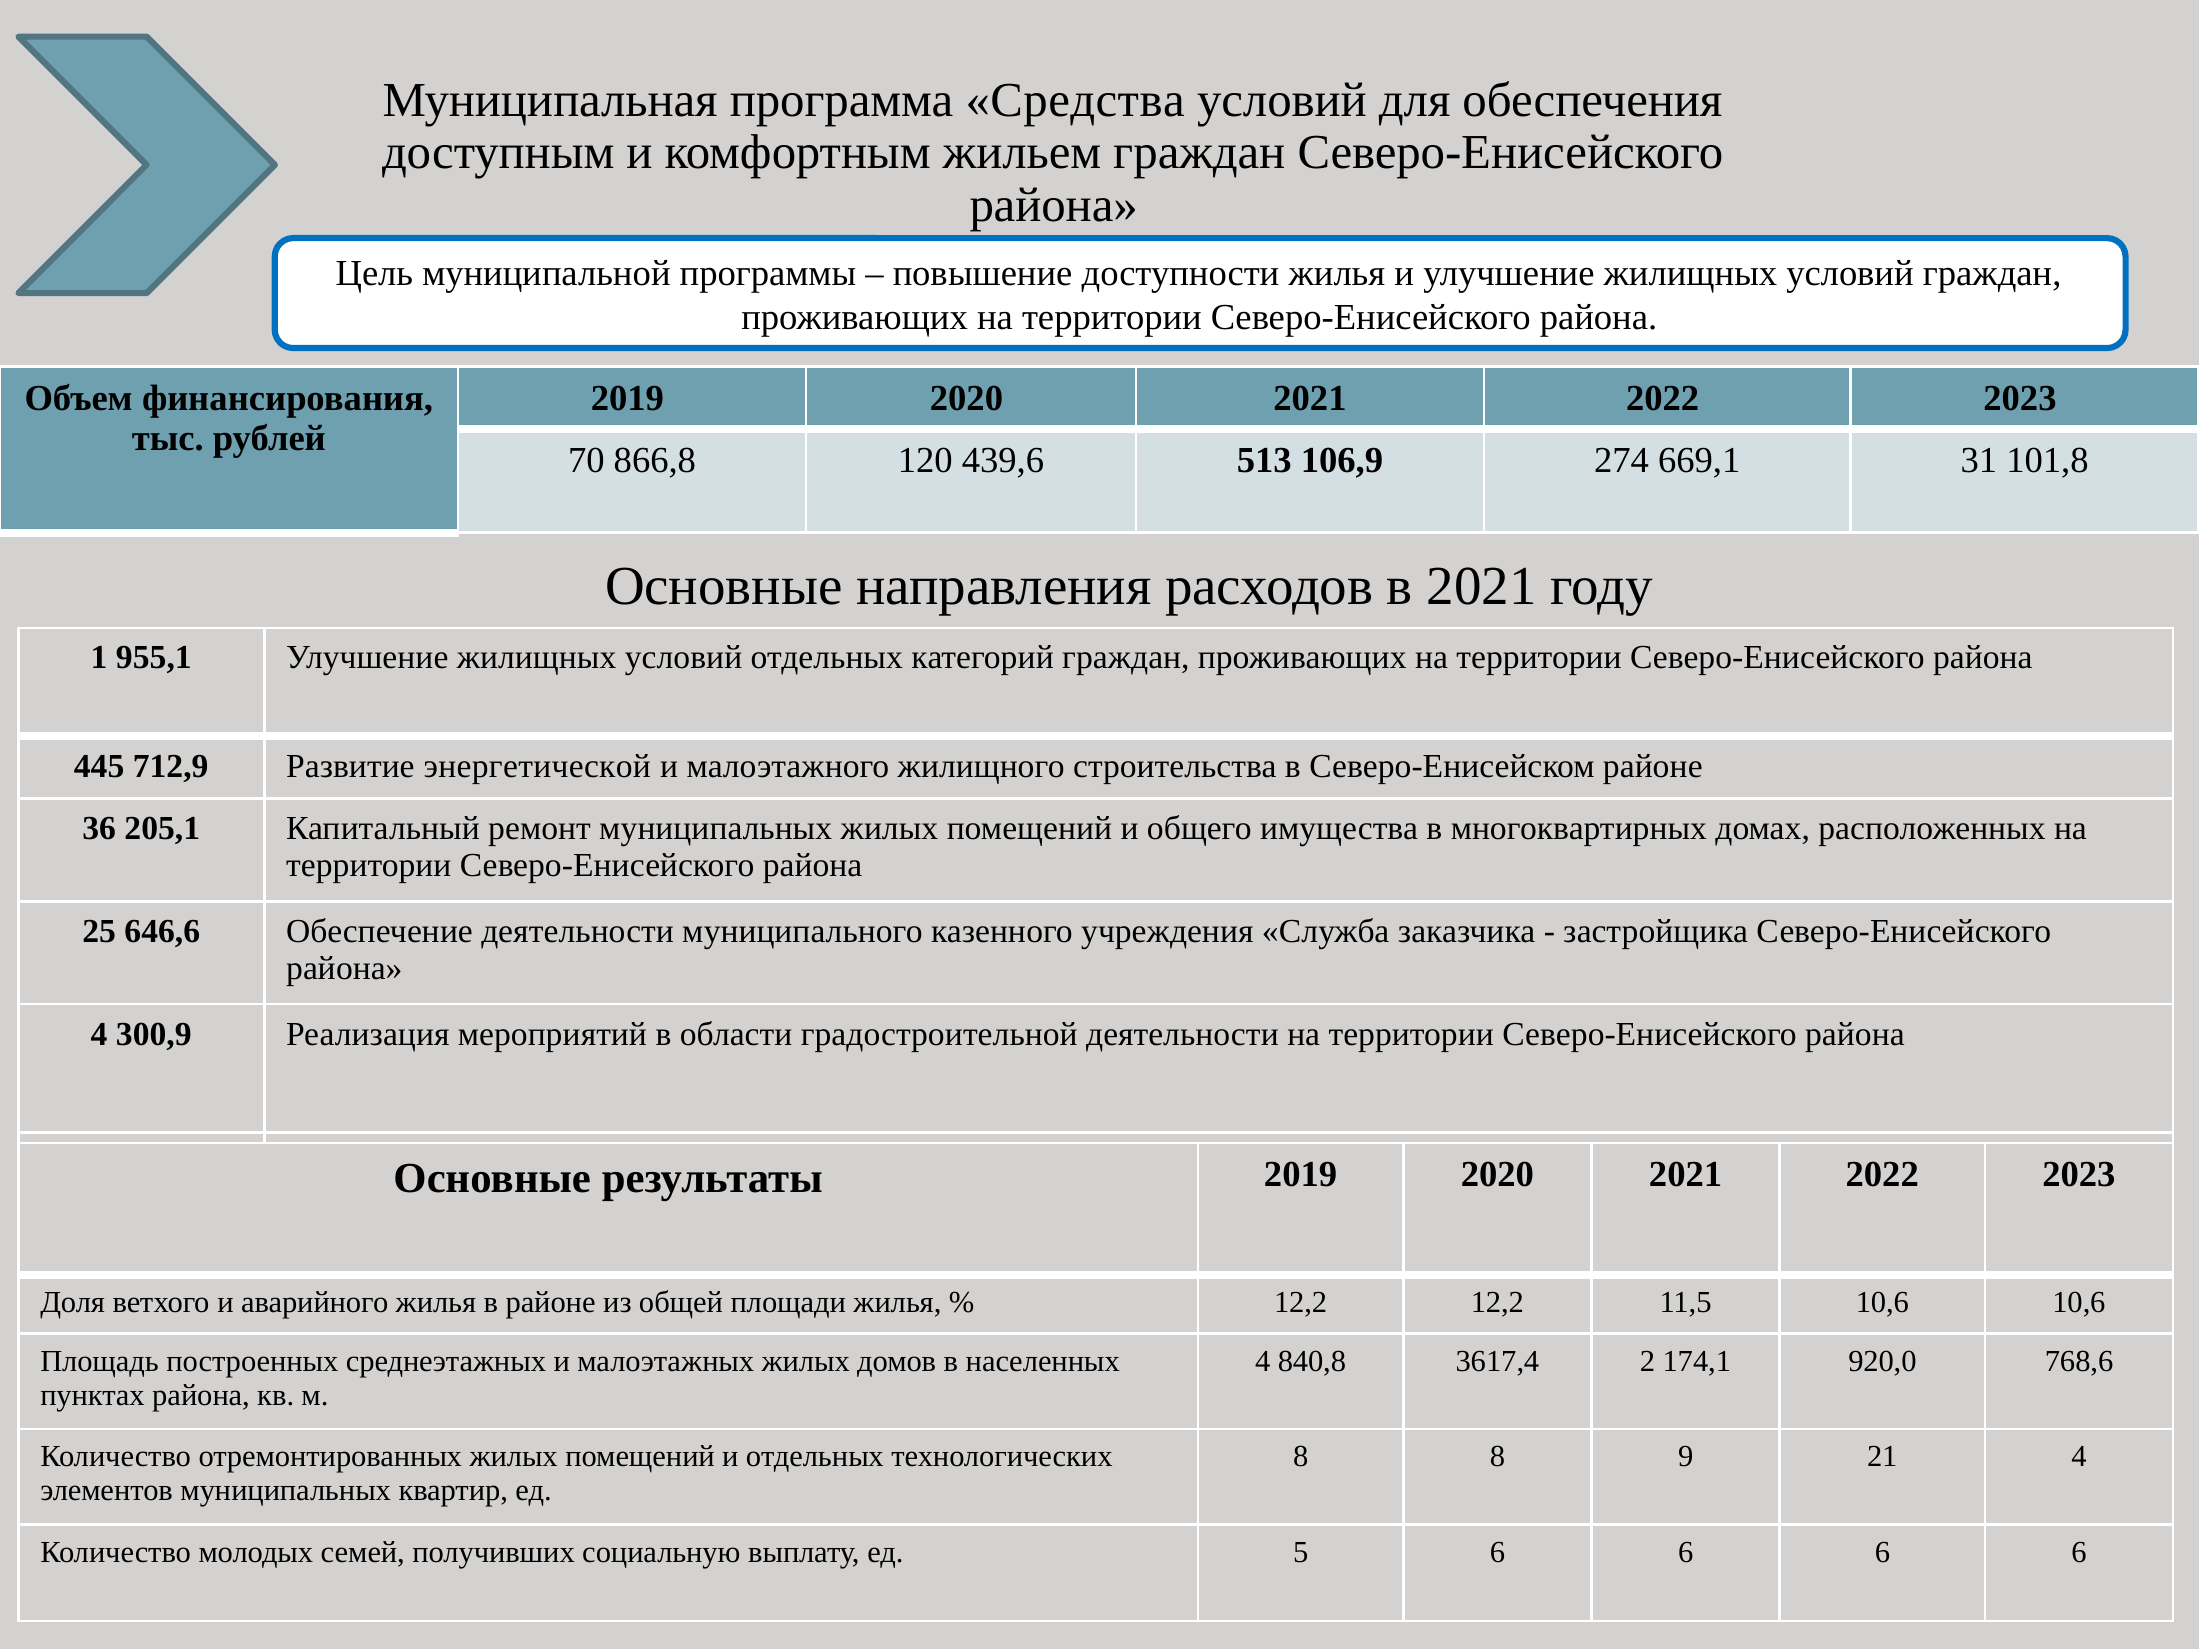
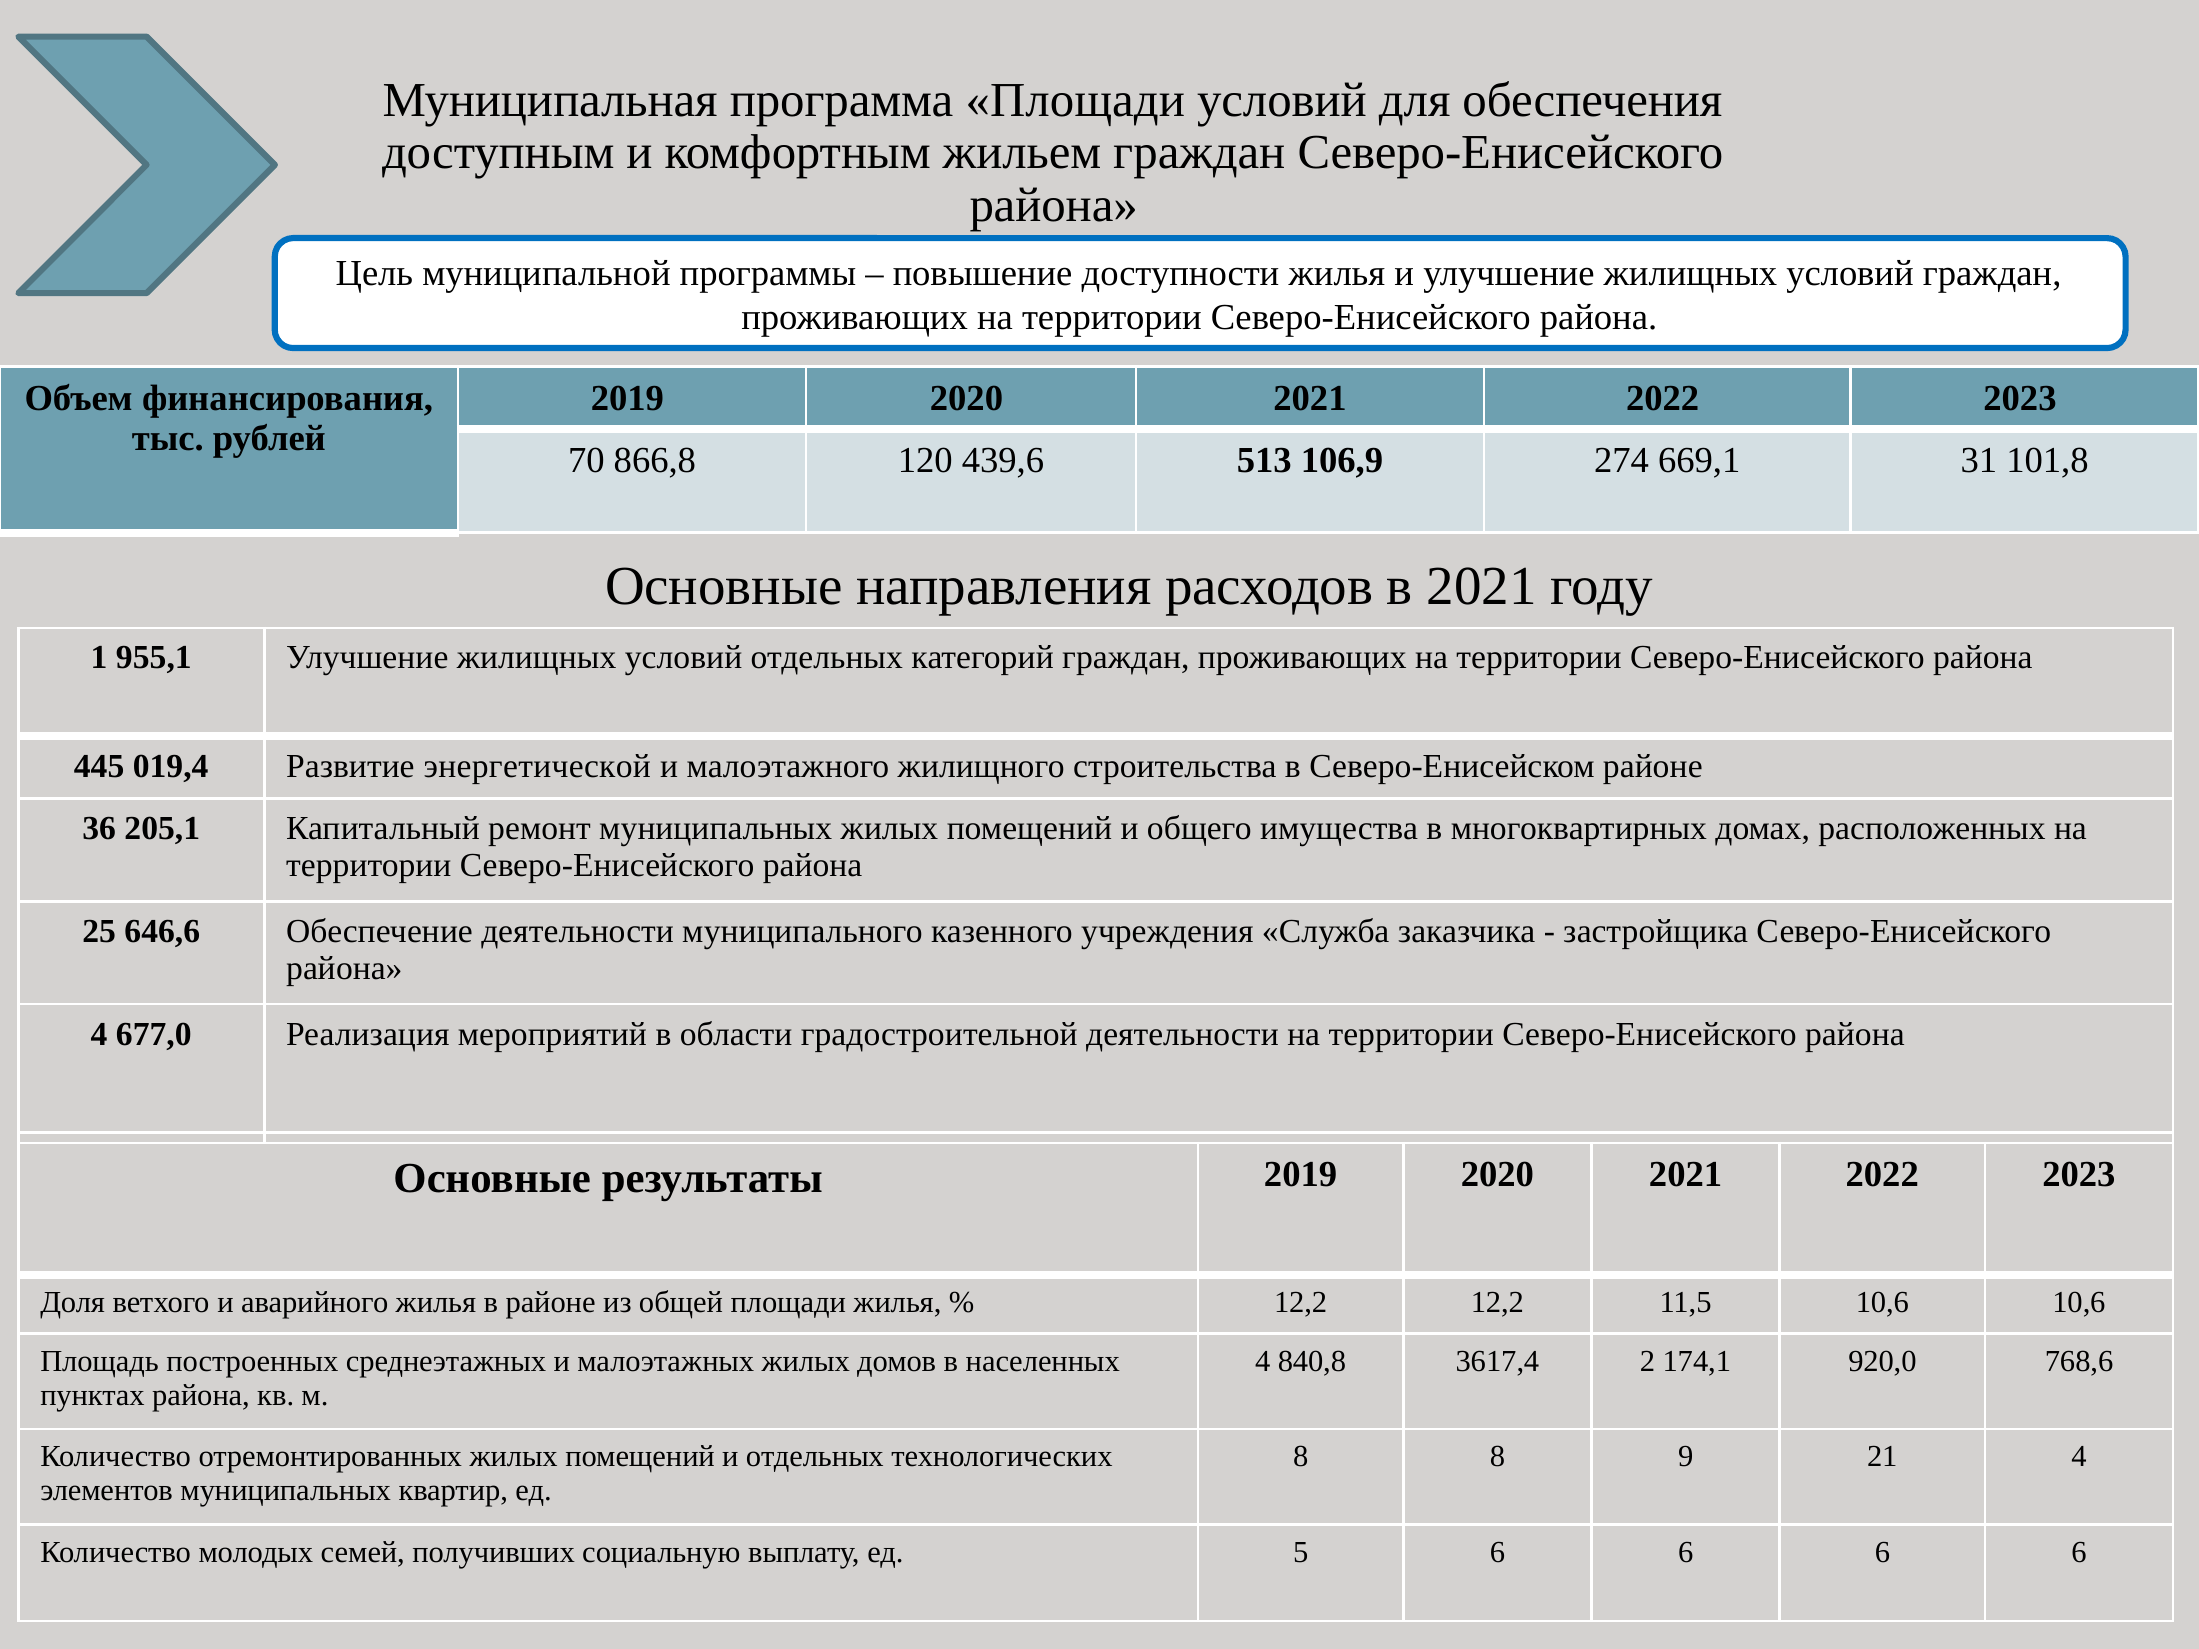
программа Средства: Средства -> Площади
712,9: 712,9 -> 019,4
300,9: 300,9 -> 677,0
